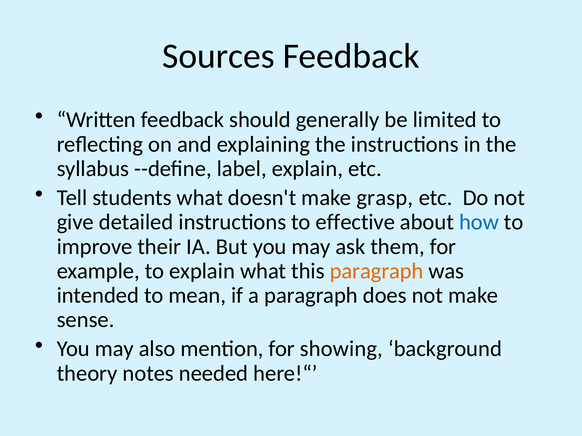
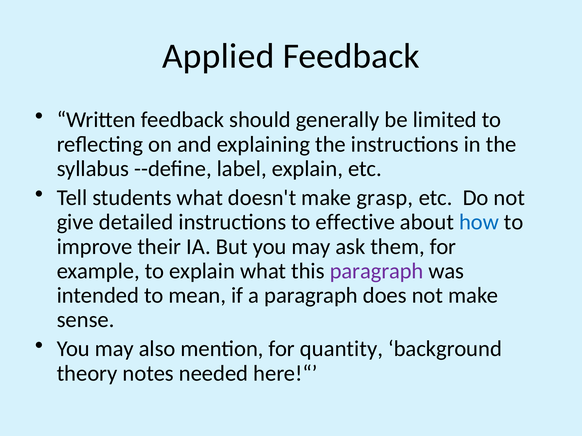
Sources: Sources -> Applied
paragraph at (377, 271) colour: orange -> purple
showing: showing -> quantity
